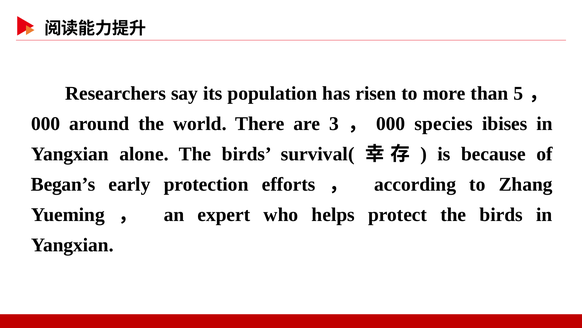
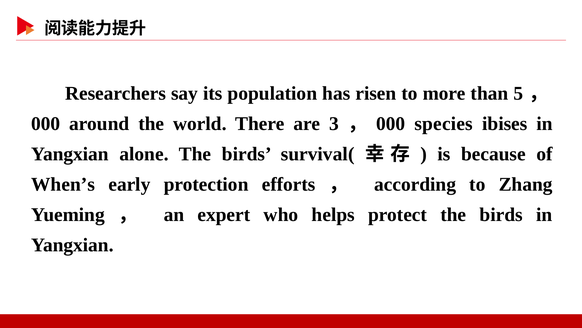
Began’s: Began’s -> When’s
